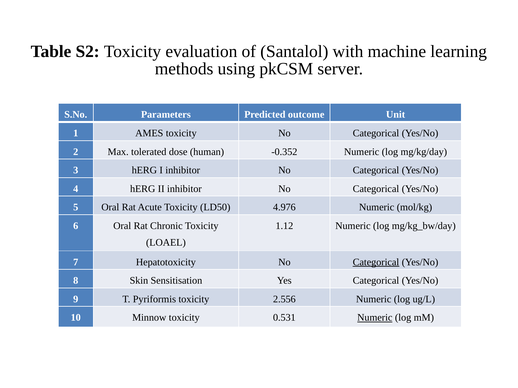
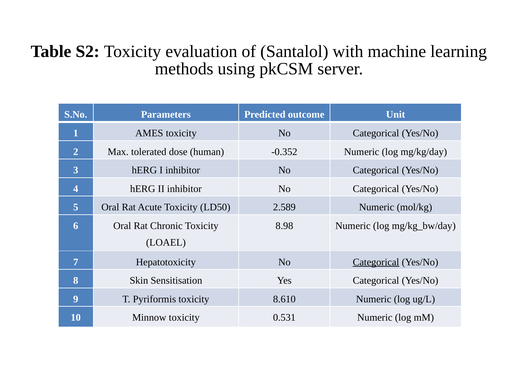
4.976: 4.976 -> 2.589
1.12: 1.12 -> 8.98
2.556: 2.556 -> 8.610
Numeric at (375, 318) underline: present -> none
